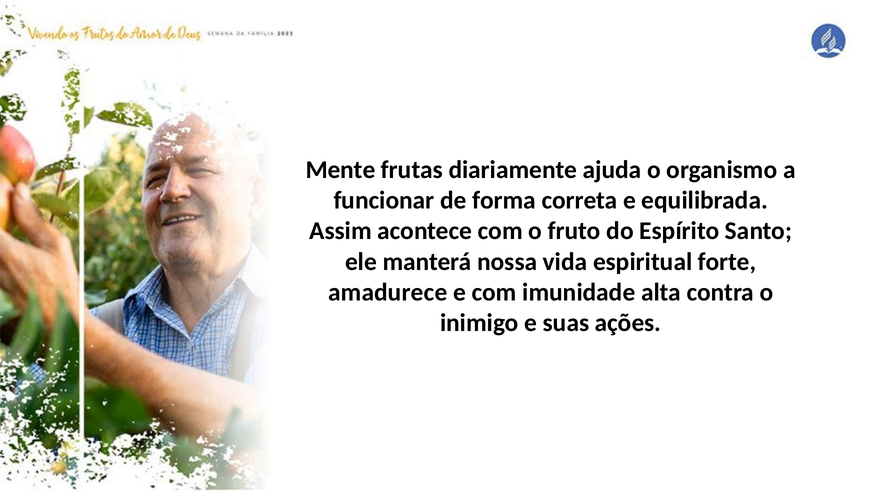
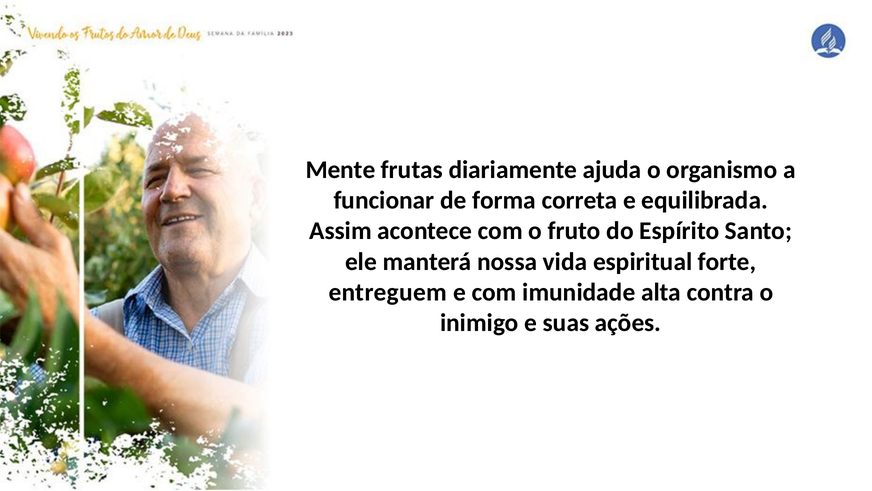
amadurece: amadurece -> entreguem
